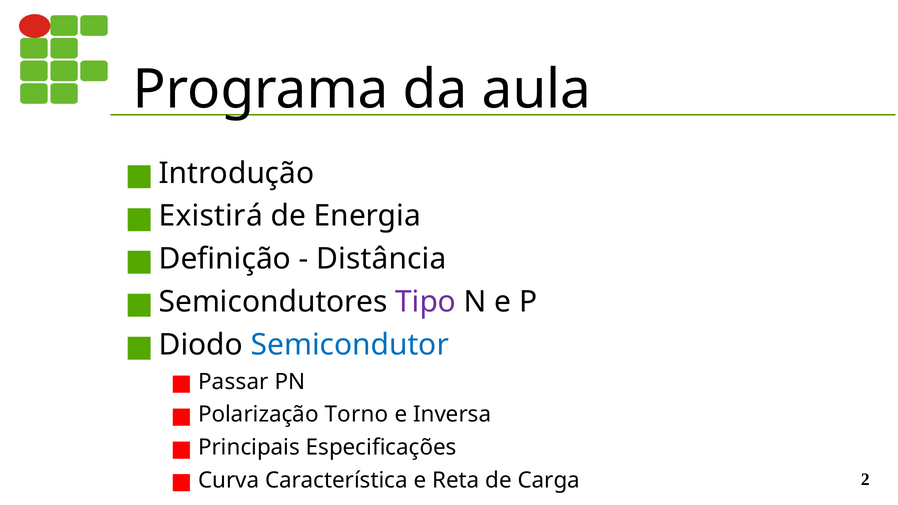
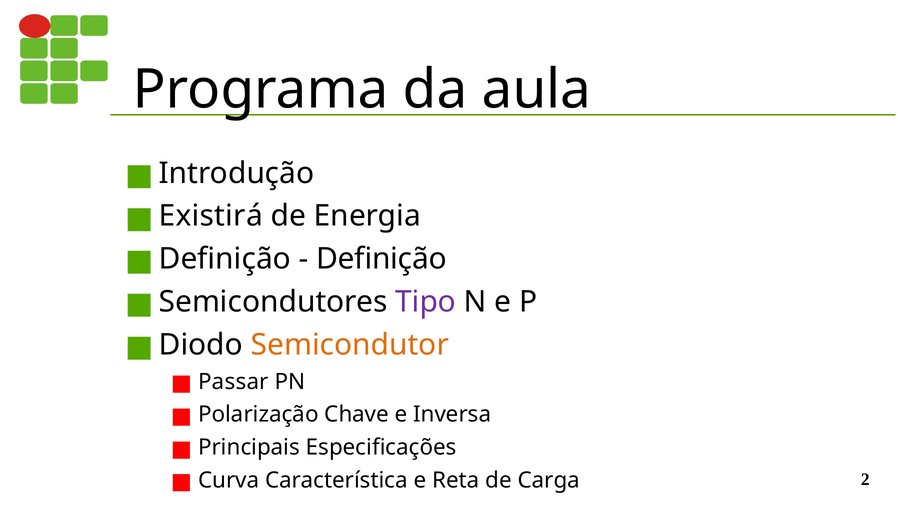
Distância at (381, 259): Distância -> Definição
Semicondutor colour: blue -> orange
Torno: Torno -> Chave
